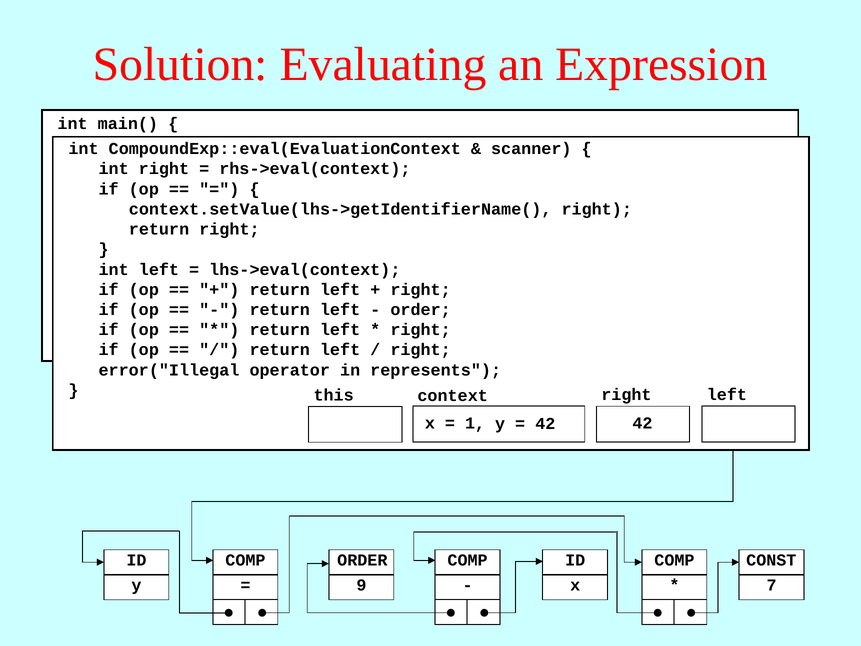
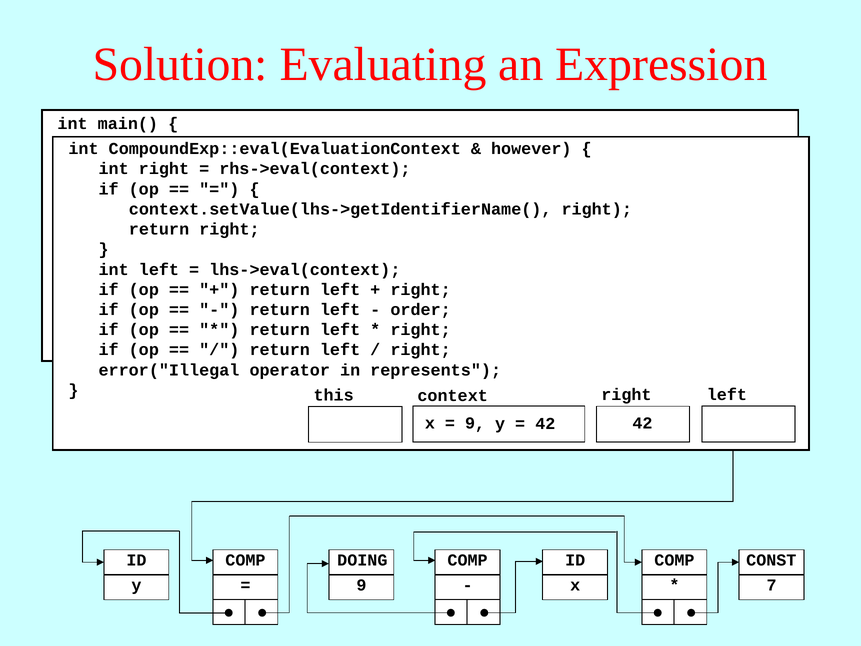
scanner at (531, 149): scanner -> however
1 at (470, 423): 1 -> 9
ORDER at (362, 560): ORDER -> DOING
